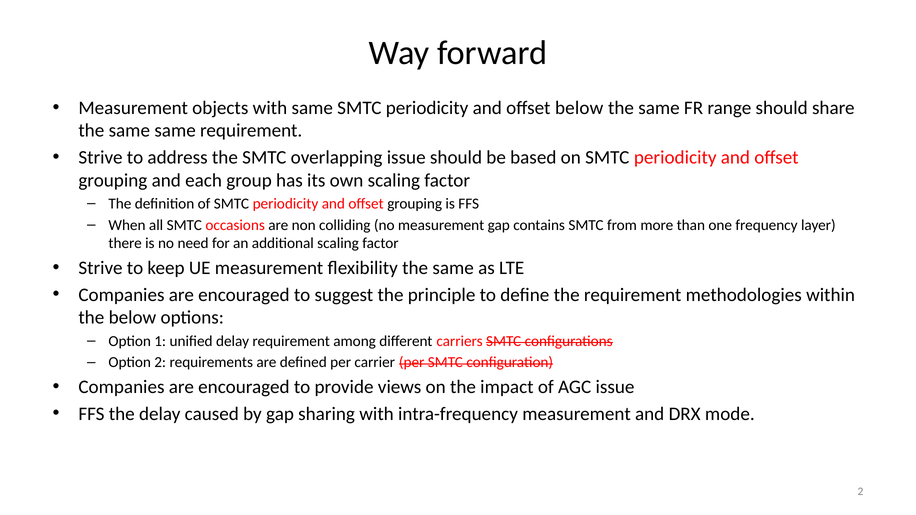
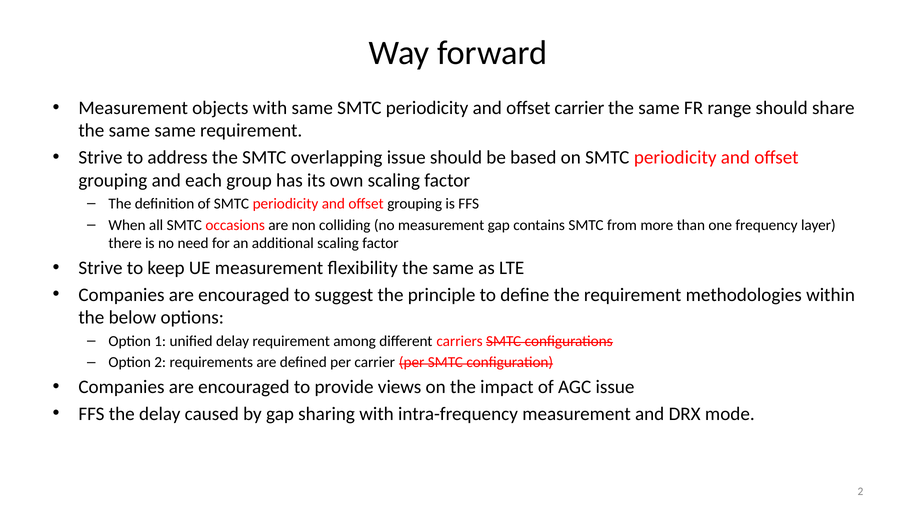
offset below: below -> carrier
